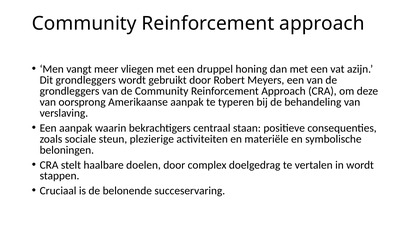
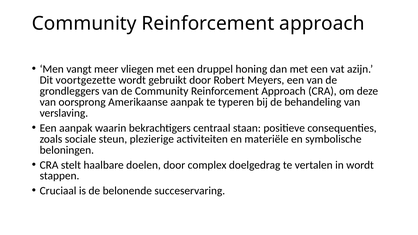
Dit grondleggers: grondleggers -> voortgezette
